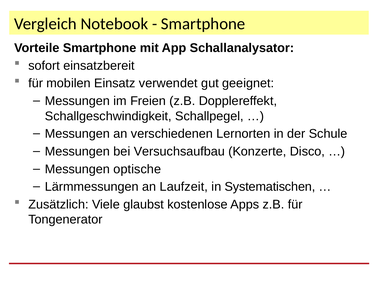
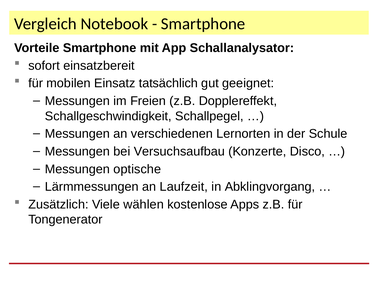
verwendet: verwendet -> tatsächlich
Systematischen: Systematischen -> Abklingvorgang
glaubst: glaubst -> wählen
